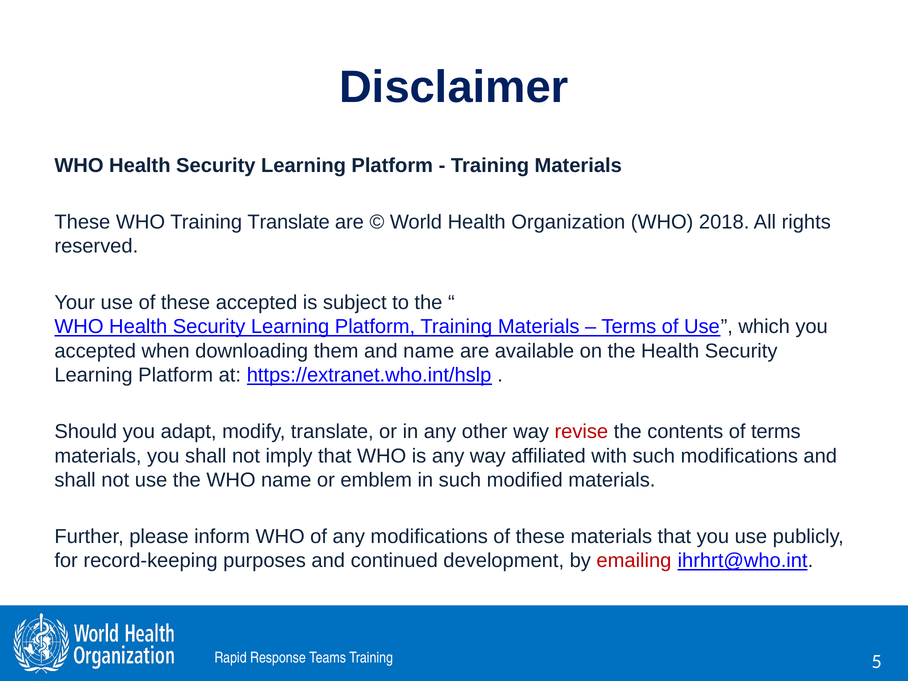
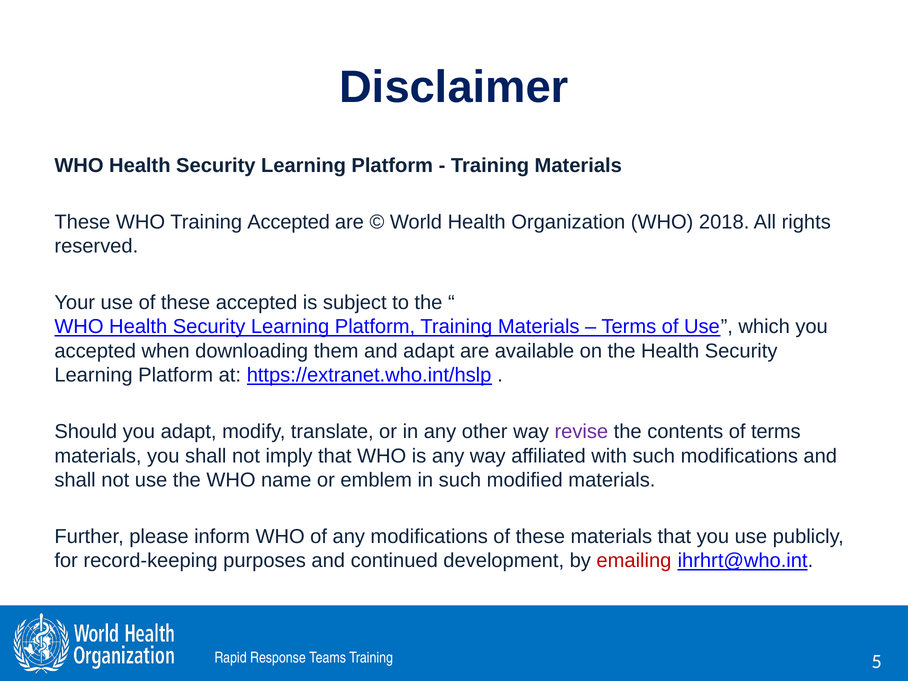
Training Translate: Translate -> Accepted
and name: name -> adapt
revise colour: red -> purple
